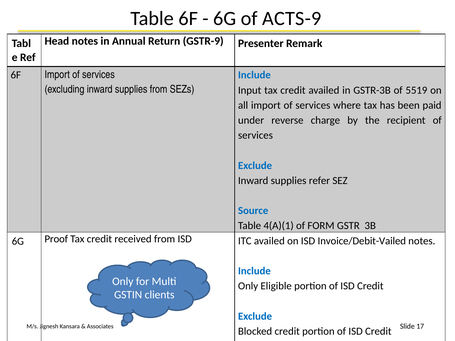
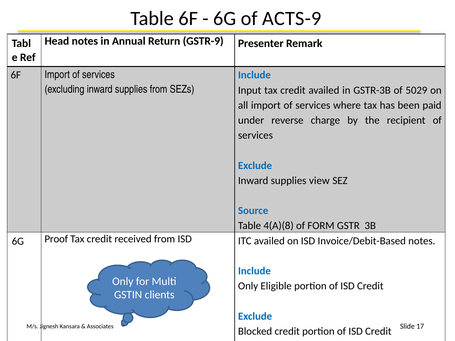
5519: 5519 -> 5029
refer: refer -> view
4(A)(1: 4(A)(1 -> 4(A)(8
Invoice/Debit-Vailed: Invoice/Debit-Vailed -> Invoice/Debit-Based
